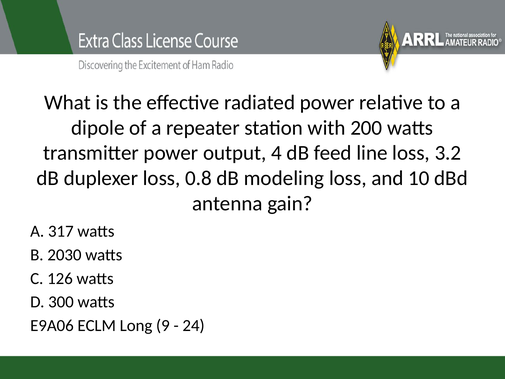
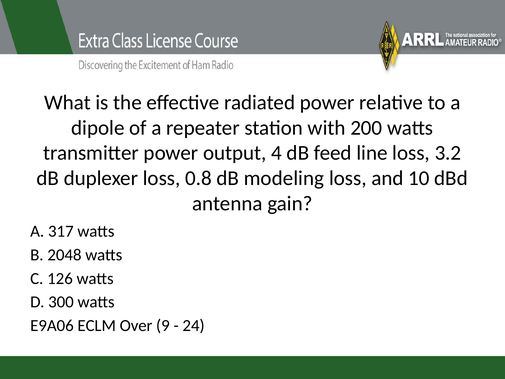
2030: 2030 -> 2048
Long: Long -> Over
